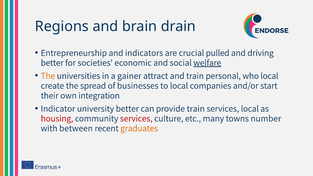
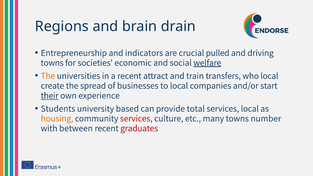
better at (52, 63): better -> towns
a gainer: gainer -> recent
personal: personal -> transfers
their underline: none -> present
integration: integration -> experience
Indicator: Indicator -> Students
university better: better -> based
provide train: train -> total
housing colour: red -> orange
graduates colour: orange -> red
